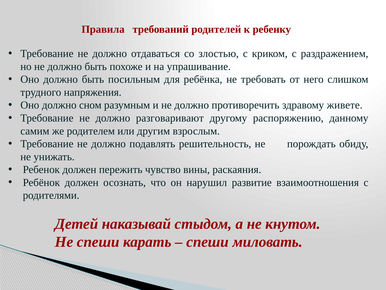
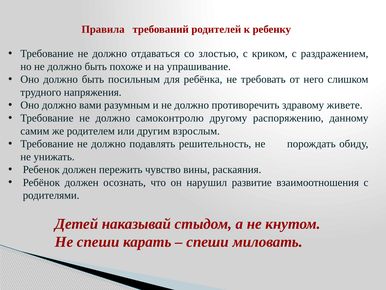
сном: сном -> вами
разговаривают: разговаривают -> самоконтролю
